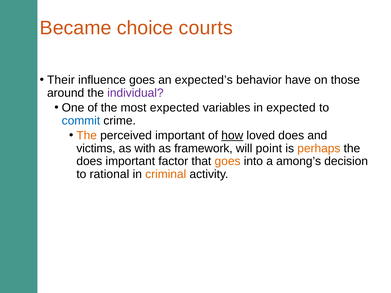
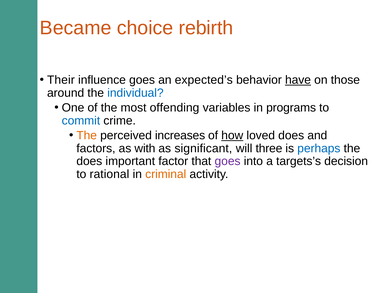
courts: courts -> rebirth
have underline: none -> present
individual colour: purple -> blue
most expected: expected -> offending
in expected: expected -> programs
perceived important: important -> increases
victims: victims -> factors
framework: framework -> significant
point: point -> three
perhaps colour: orange -> blue
goes at (228, 161) colour: orange -> purple
among’s: among’s -> targets’s
